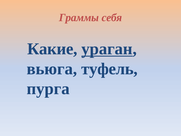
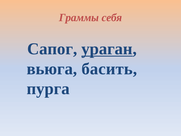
Какие: Какие -> Сапог
туфель: туфель -> басить
